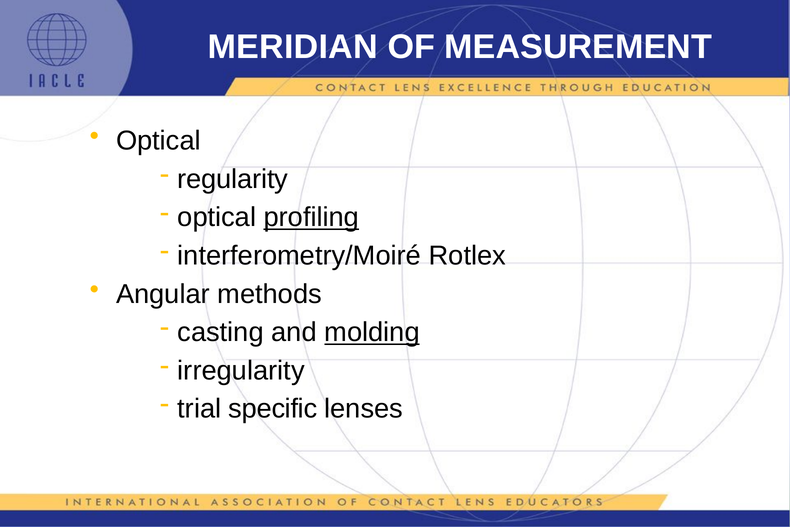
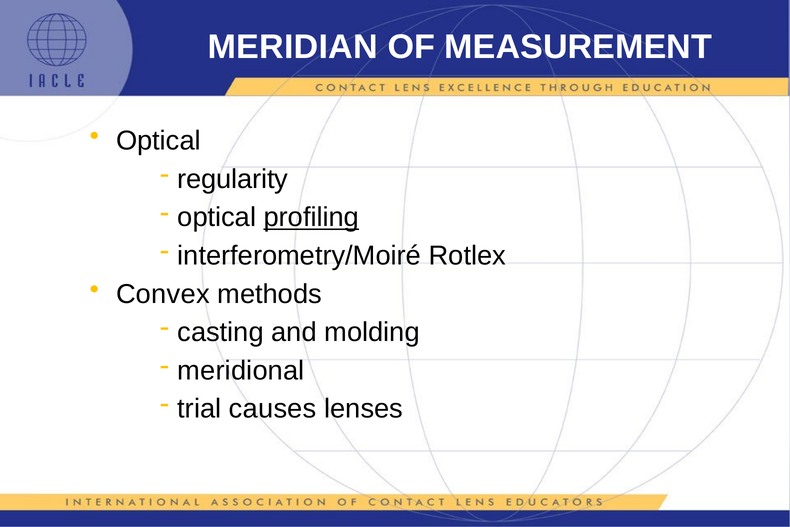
Angular: Angular -> Convex
molding underline: present -> none
irregularity: irregularity -> meridional
specific: specific -> causes
